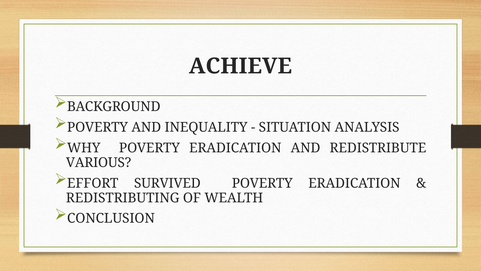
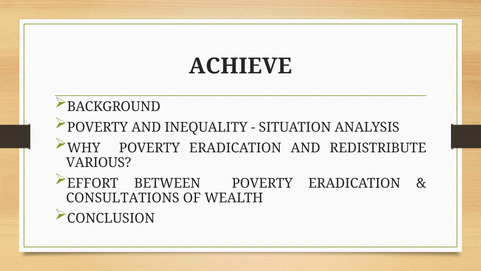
SURVIVED: SURVIVED -> BETWEEN
REDISTRIBUTING: REDISTRIBUTING -> CONSULTATIONS
